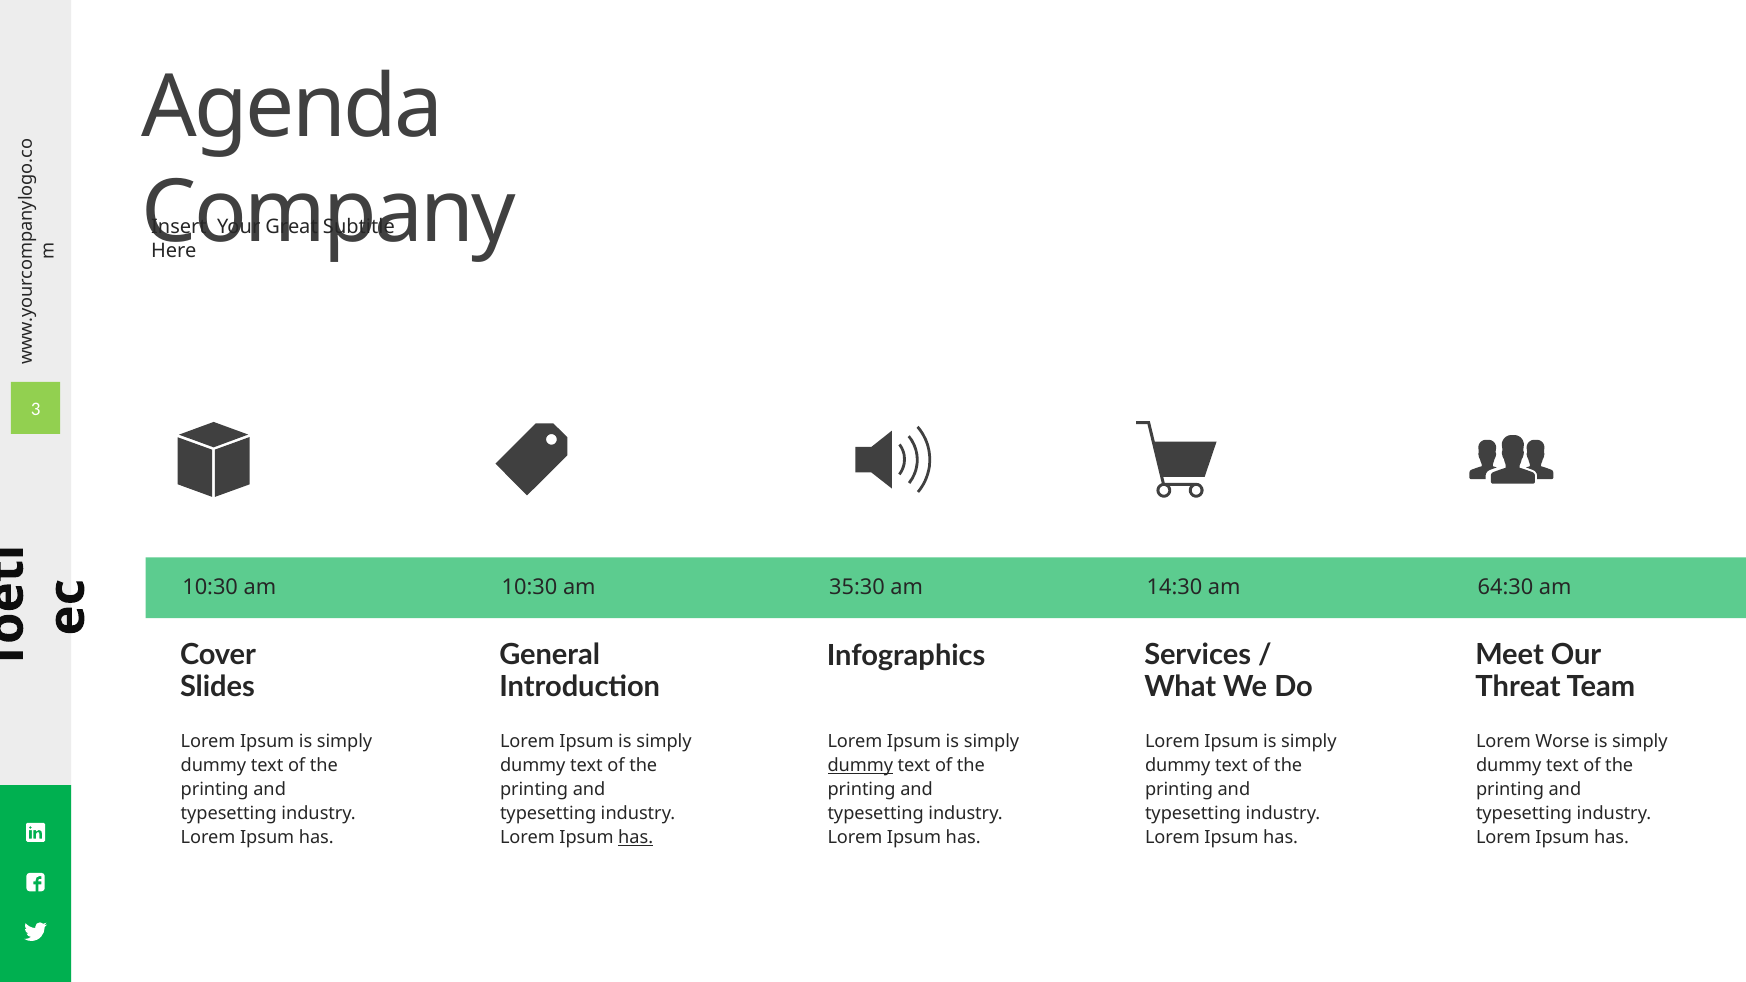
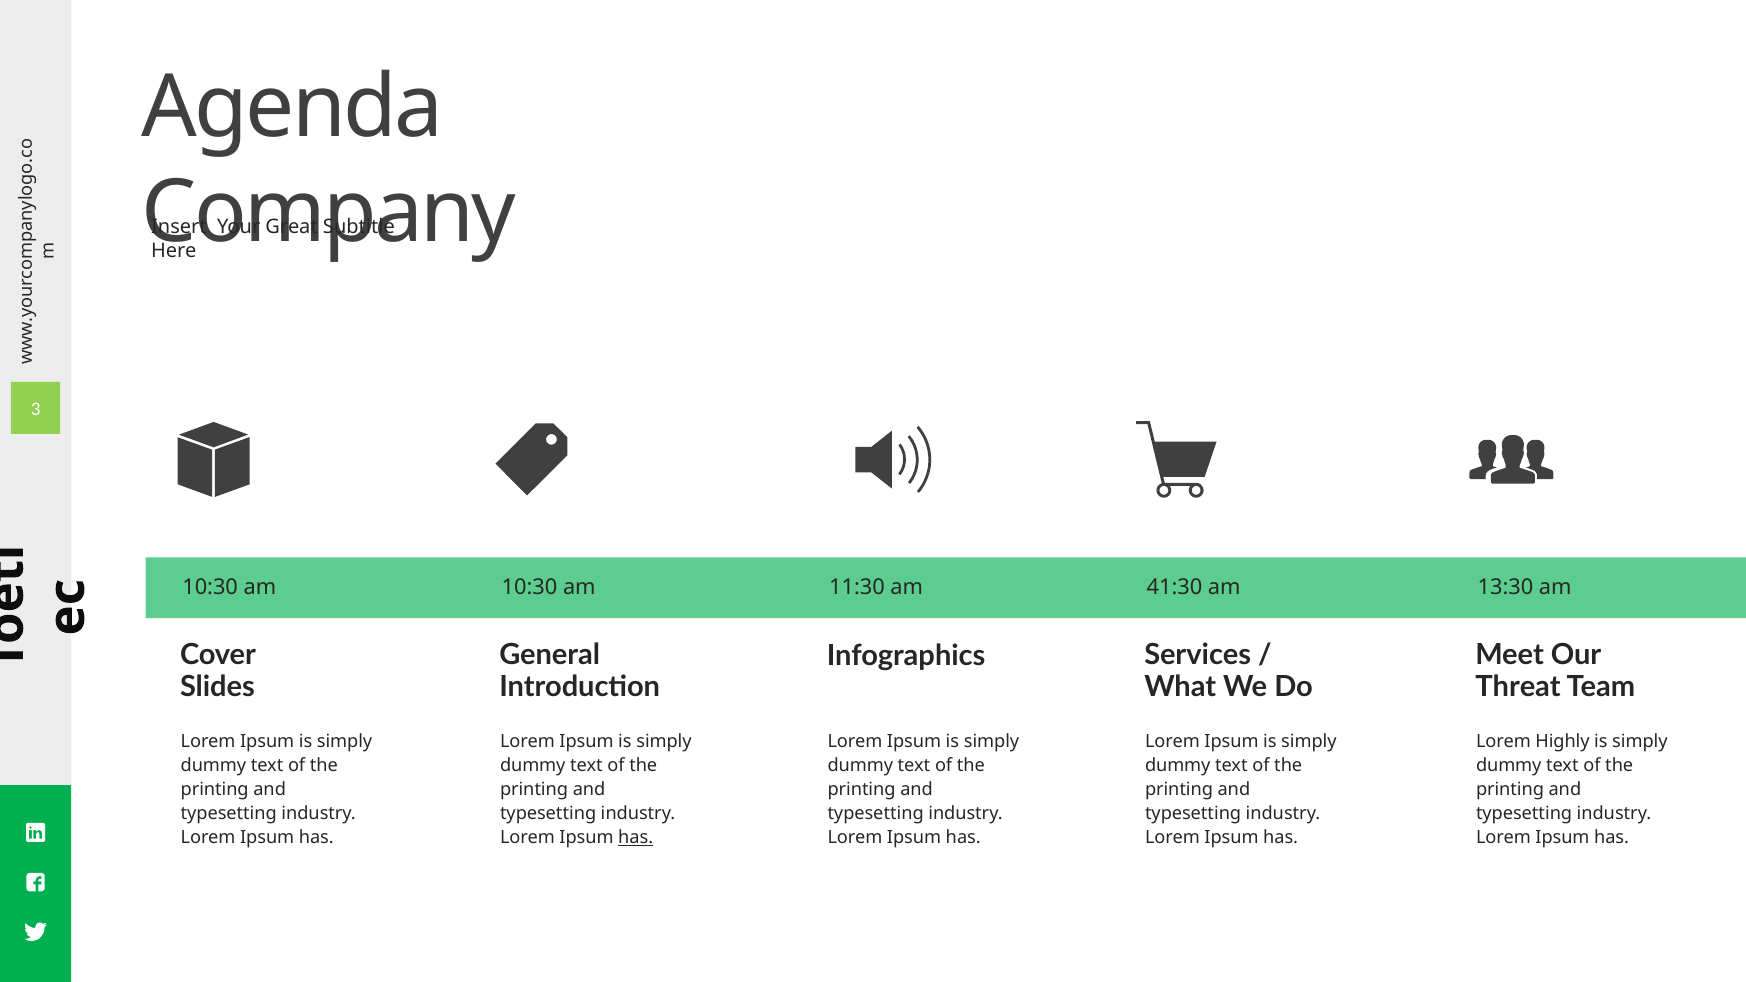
35:30: 35:30 -> 11:30
14:30: 14:30 -> 41:30
64:30: 64:30 -> 13:30
Worse: Worse -> Highly
dummy at (860, 765) underline: present -> none
